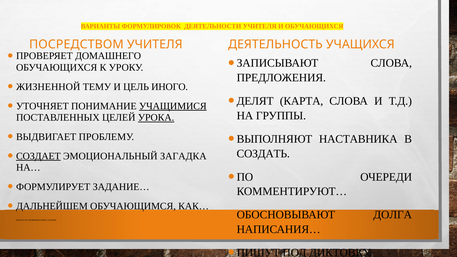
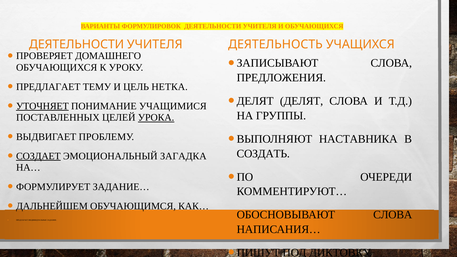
ПОСРЕДСТВОМ at (76, 44): ПОСРЕДСТВОМ -> ДЕЯТЕЛЬНОСТИ
ЖИЗНЕННОЙ at (48, 87): ЖИЗНЕННОЙ -> ПРЕДЛАГАЕТ
ИНОГО: ИНОГО -> НЕТКА
ДЕЛЯТ КАРТА: КАРТА -> ДЕЛЯТ
УТОЧНЯЕТ underline: none -> present
УЧАЩИМИСЯ underline: present -> none
ОБОСНОВЫВАЮТ ДОЛГА: ДОЛГА -> СЛОВА
